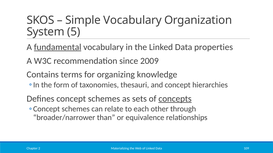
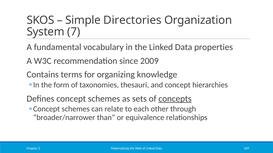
Simple Vocabulary: Vocabulary -> Directories
5: 5 -> 7
fundamental underline: present -> none
